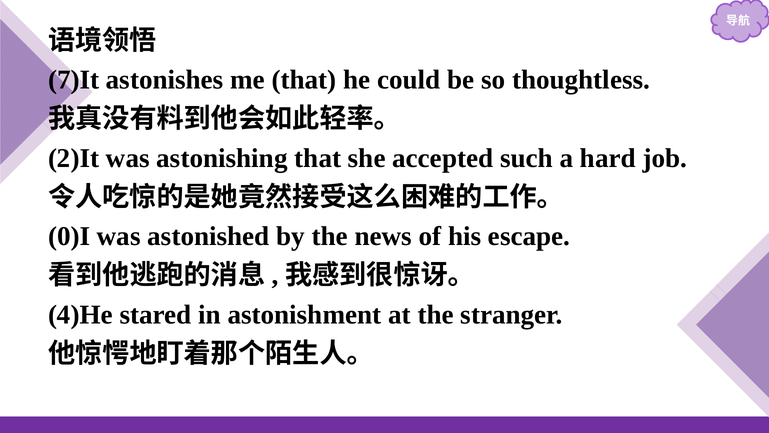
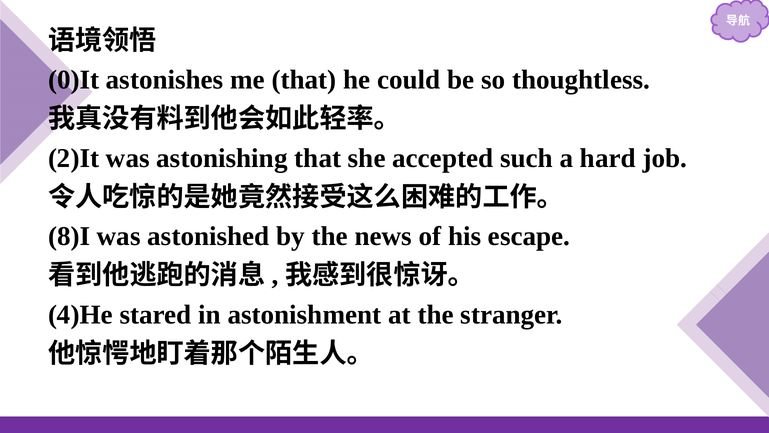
7)It: 7)It -> 0)It
0)I: 0)I -> 8)I
